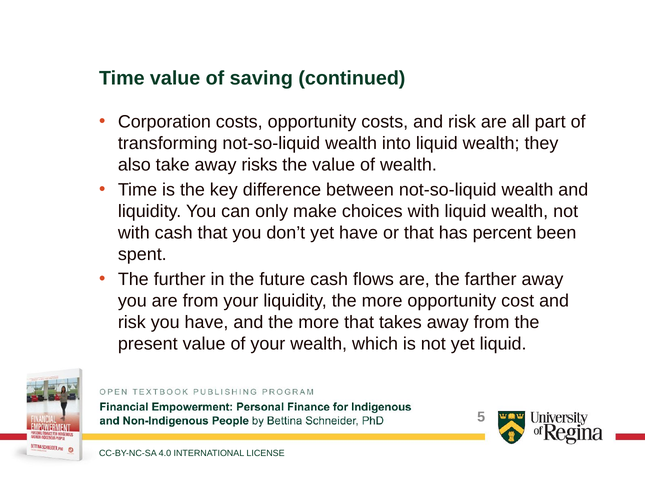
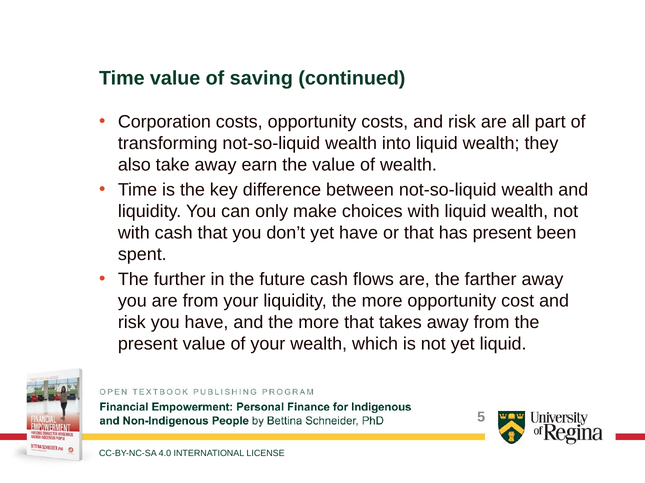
risks: risks -> earn
has percent: percent -> present
